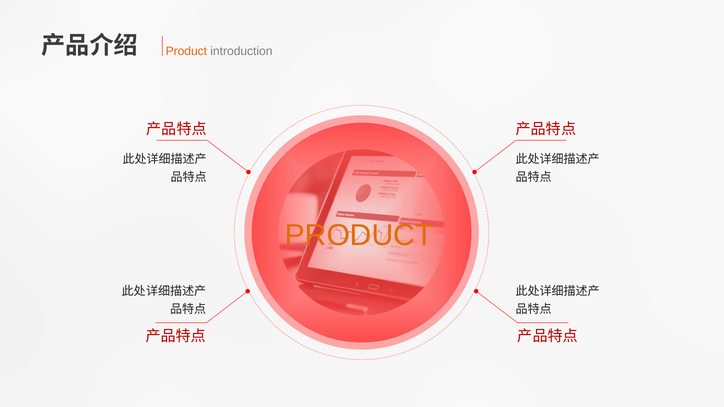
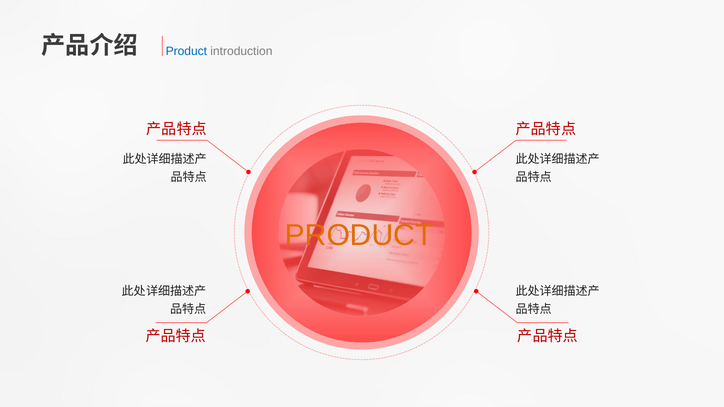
Product at (186, 51) colour: orange -> blue
